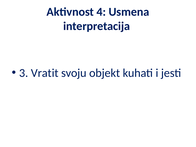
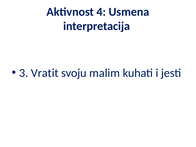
objekt: objekt -> malim
